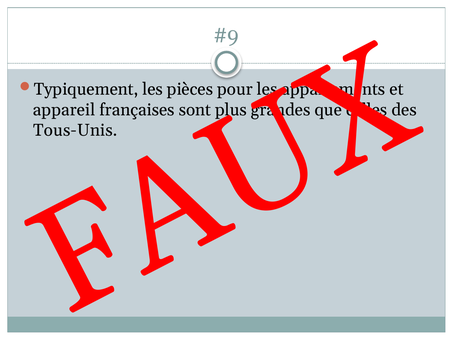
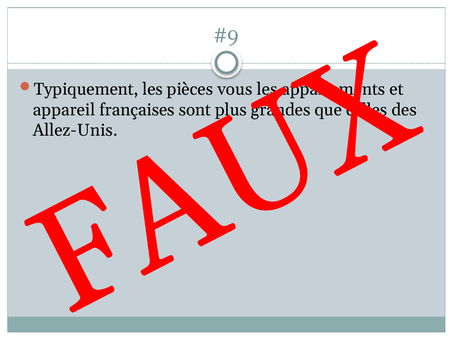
pour: pour -> vous
Tous-Unis: Tous-Unis -> Allez-Unis
